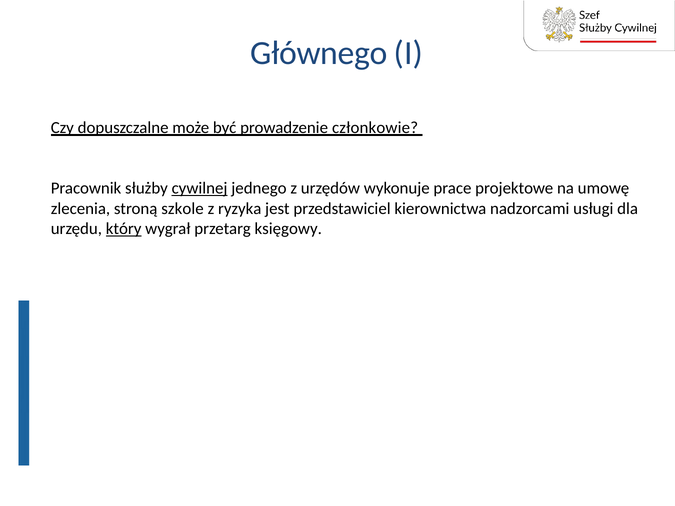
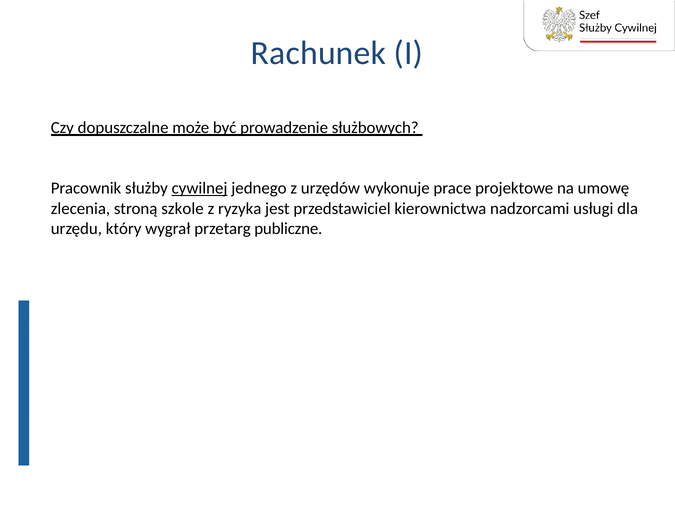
Głównego: Głównego -> Rachunek
członkowie: członkowie -> służbowych
który underline: present -> none
księgowy: księgowy -> publiczne
